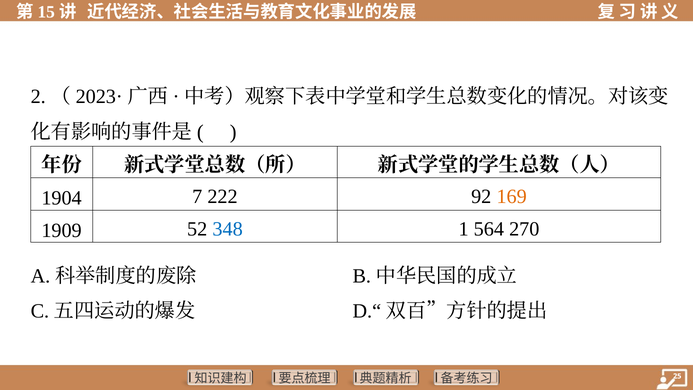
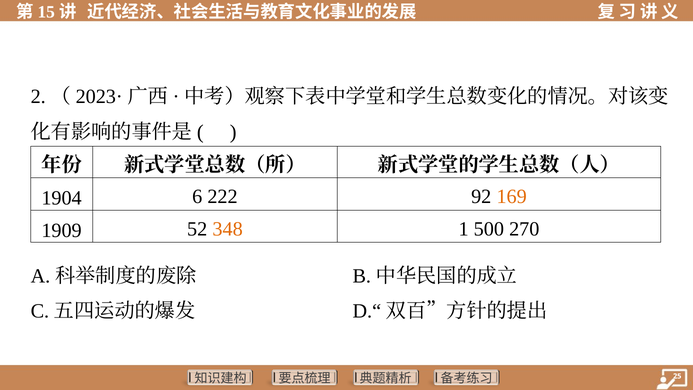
7: 7 -> 6
348 colour: blue -> orange
564: 564 -> 500
